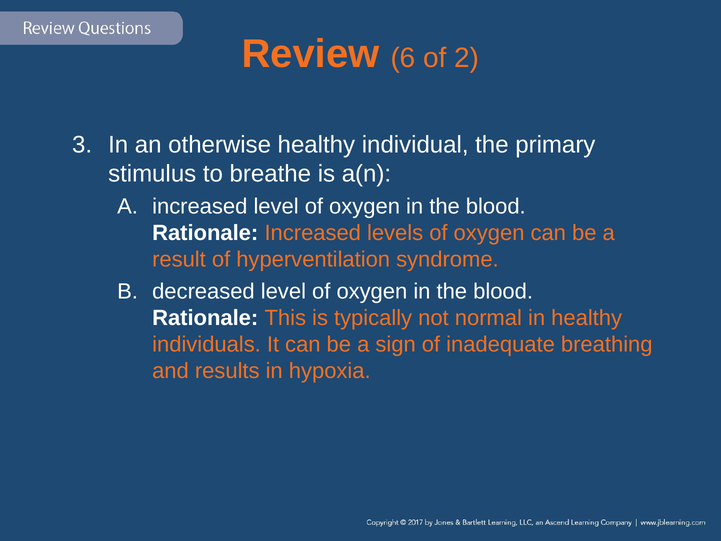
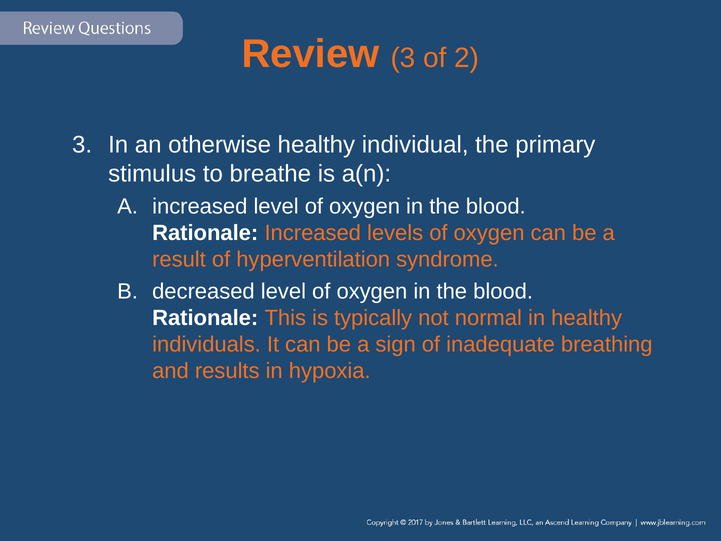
Review 6: 6 -> 3
